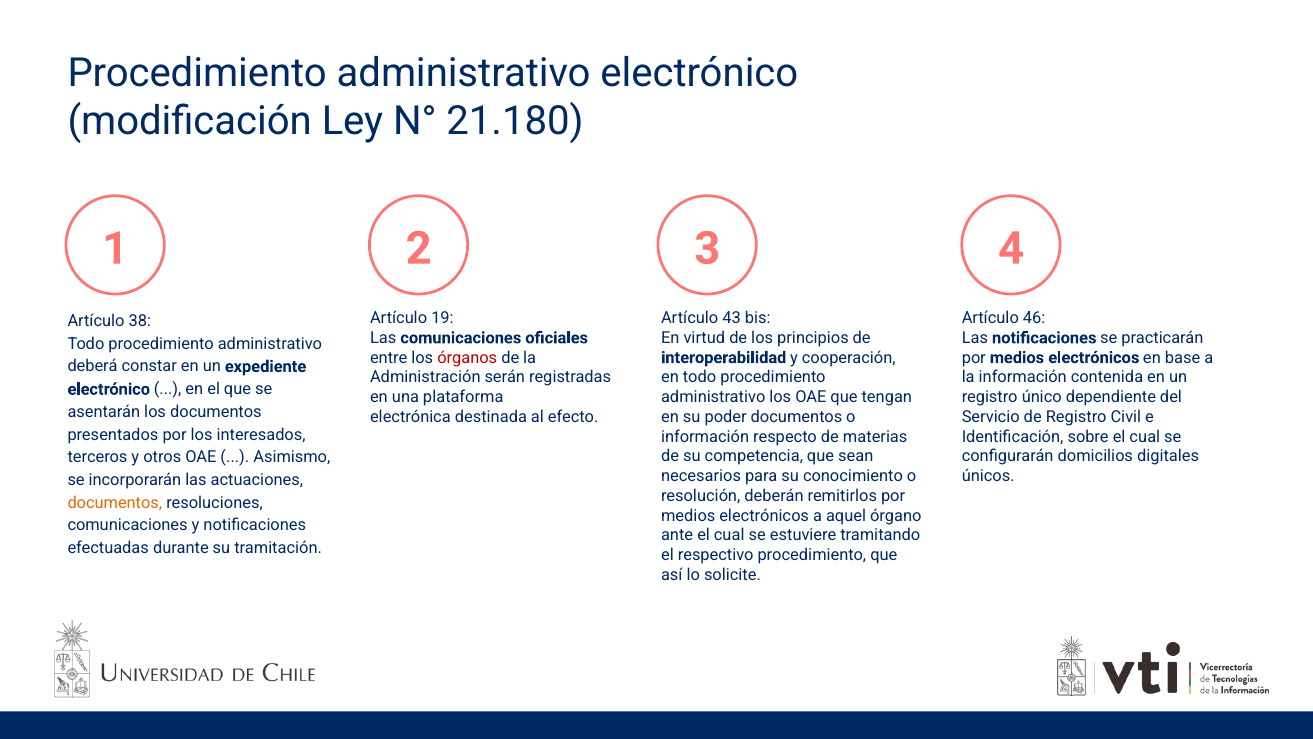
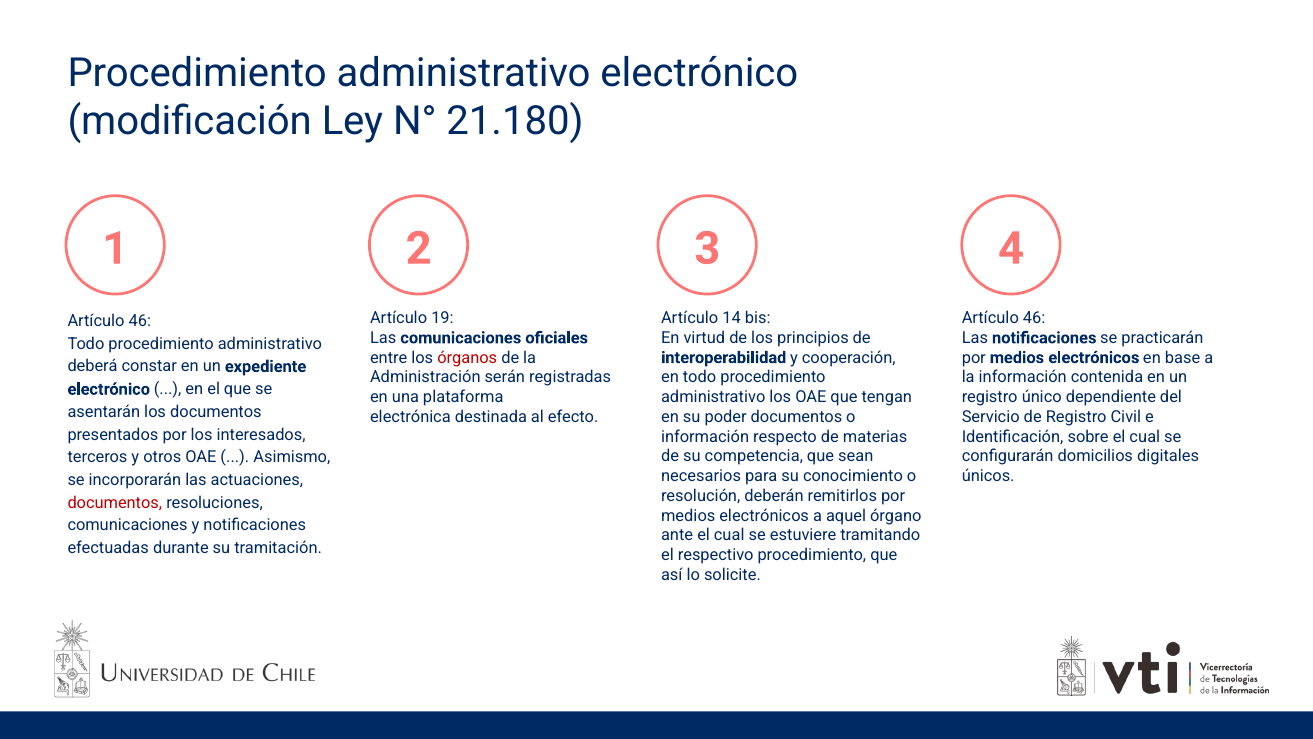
43: 43 -> 14
38 at (140, 321): 38 -> 46
documentos at (115, 503) colour: orange -> red
